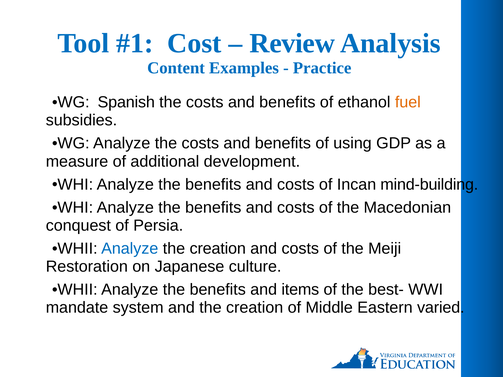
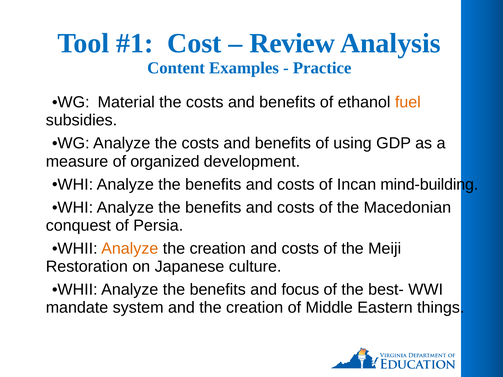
Spanish: Spanish -> Material
additional: additional -> organized
Analyze at (130, 249) colour: blue -> orange
items: items -> focus
varied: varied -> things
